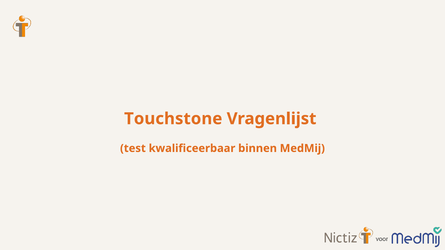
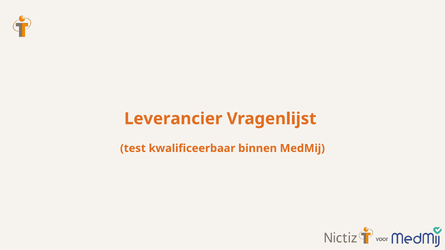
Touchstone: Touchstone -> Leverancier
